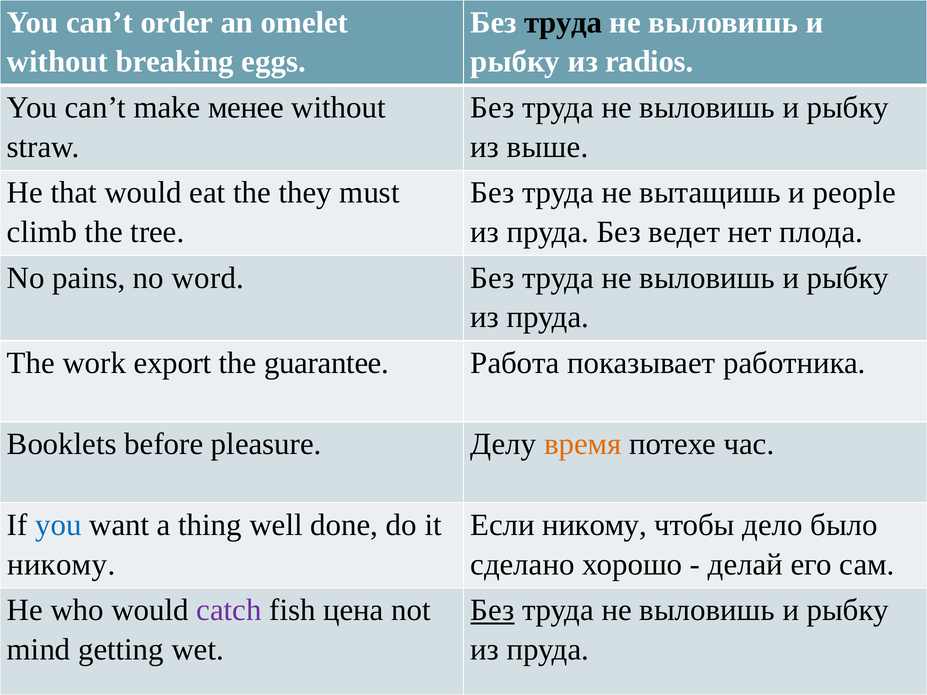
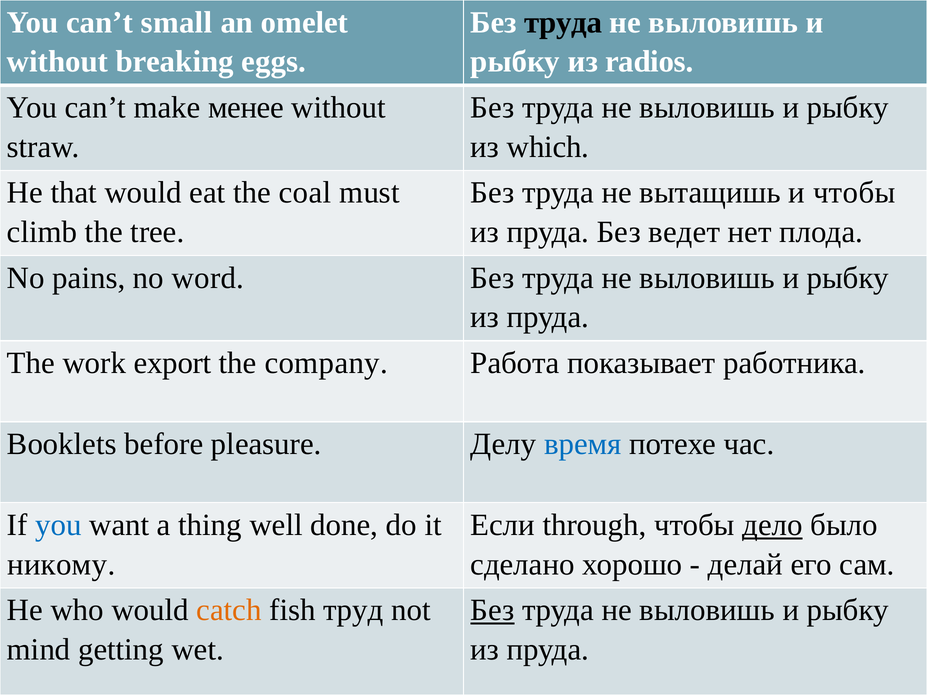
order: order -> small
выше: выше -> which
they: they -> coal
и people: people -> чтобы
guarantee: guarantee -> company
время colour: orange -> blue
Если никому: никому -> through
дело underline: none -> present
catch colour: purple -> orange
цена: цена -> труд
